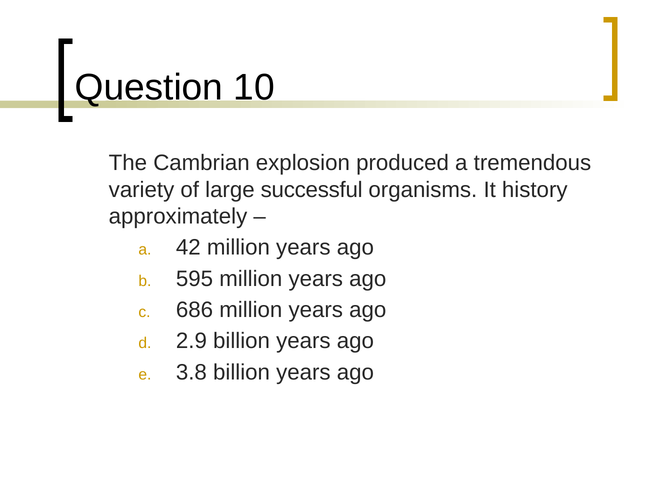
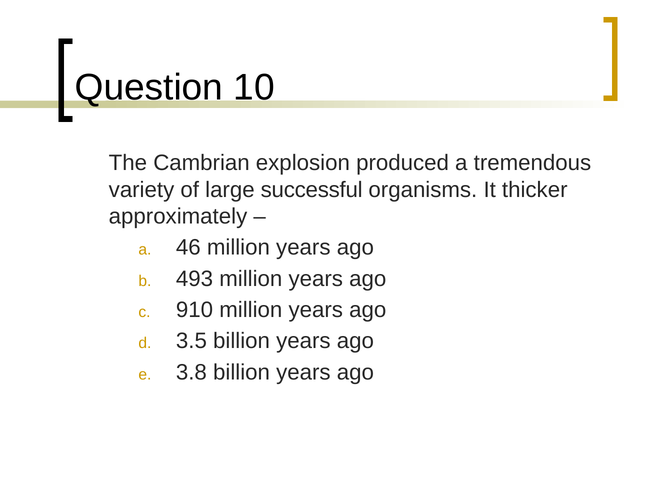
history: history -> thicker
42: 42 -> 46
595: 595 -> 493
686: 686 -> 910
2.9: 2.9 -> 3.5
